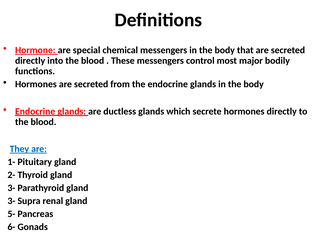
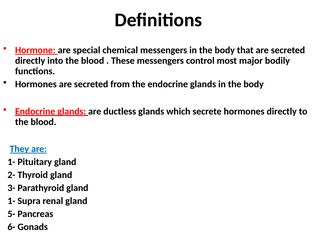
3- at (11, 201): 3- -> 1-
